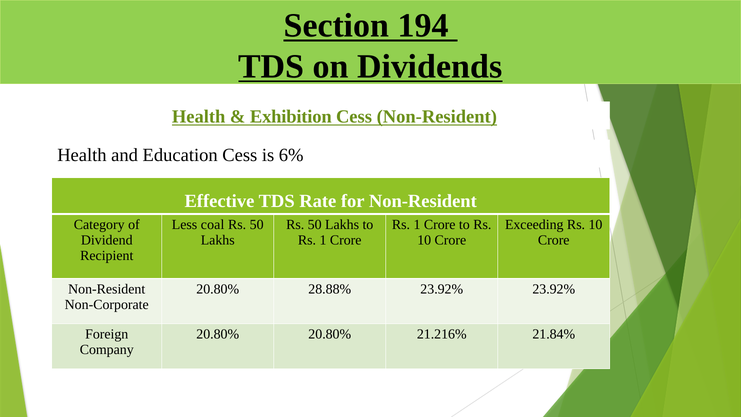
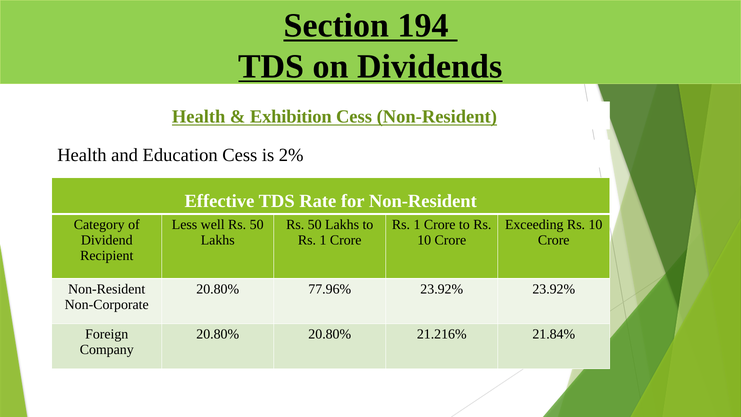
6%: 6% -> 2%
coal: coal -> well
28.88%: 28.88% -> 77.96%
